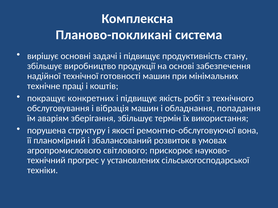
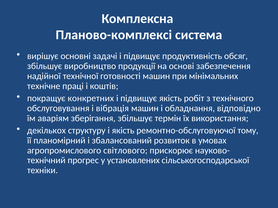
Планово-покликані: Планово-покликані -> Планово-комплексі
стану: стану -> обсяг
попадання: попадання -> відповідно
порушена: порушена -> декількох
і якості: якості -> якість
вона: вона -> тому
